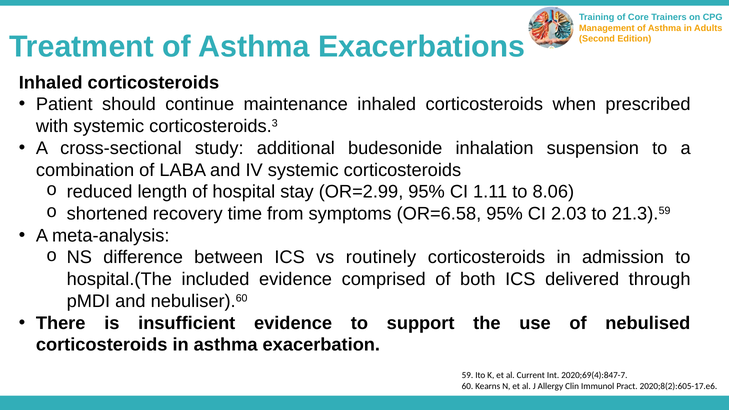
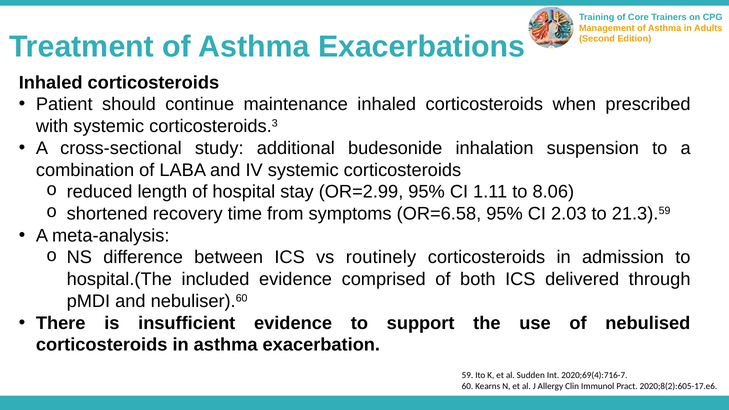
Current: Current -> Sudden
2020;69(4):847-7: 2020;69(4):847-7 -> 2020;69(4):716-7
